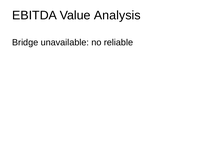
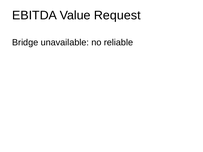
Analysis: Analysis -> Request
